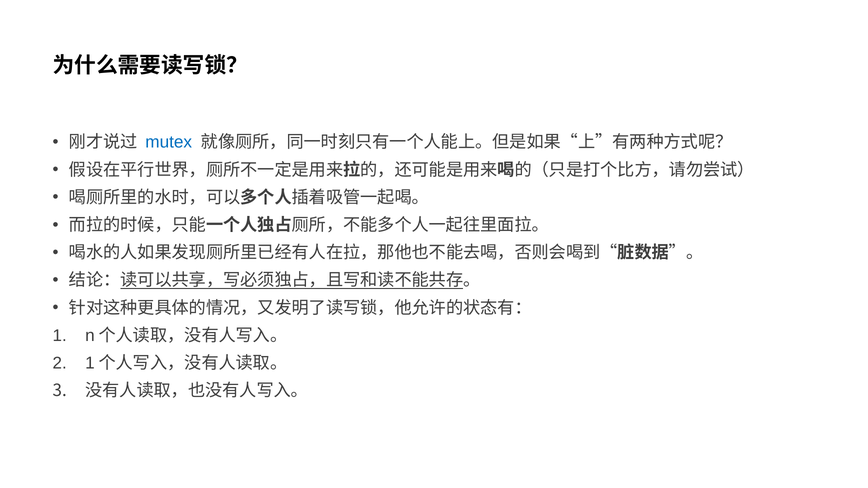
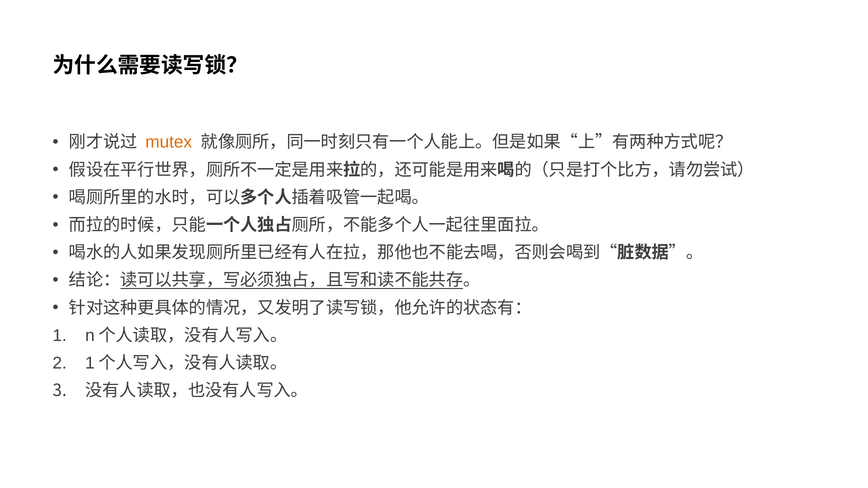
mutex colour: blue -> orange
